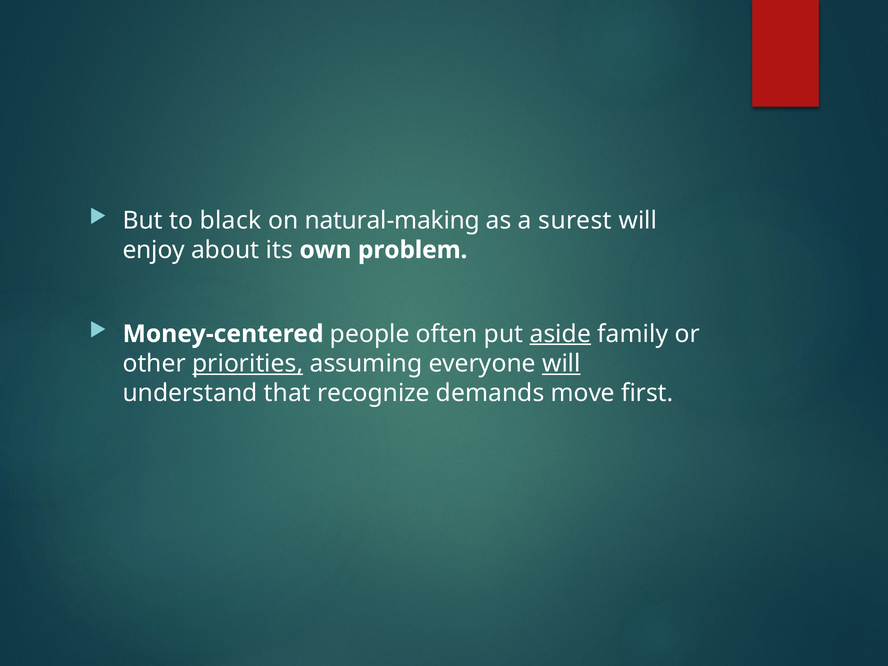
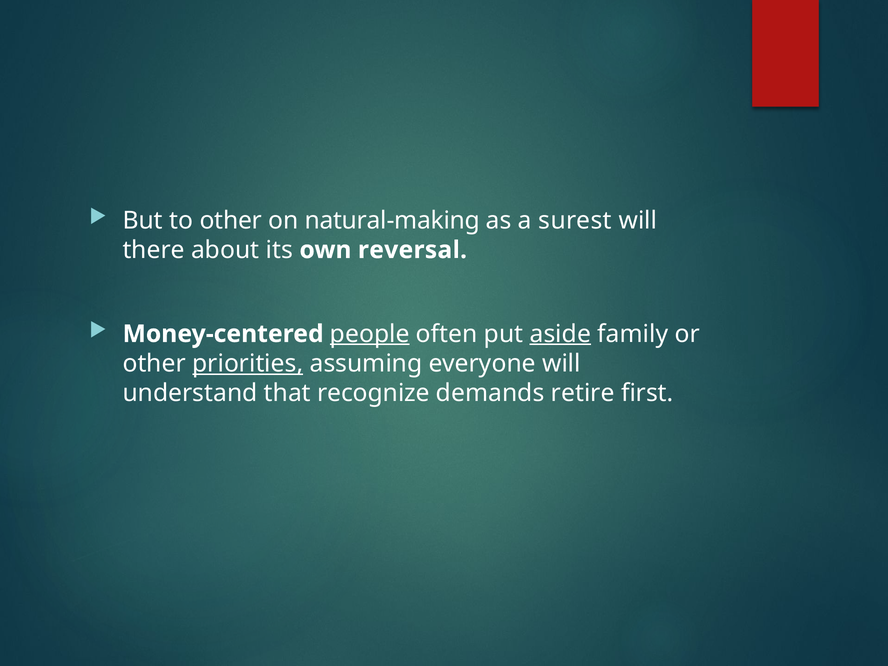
to black: black -> other
enjoy: enjoy -> there
problem: problem -> reversal
people underline: none -> present
will at (561, 363) underline: present -> none
move: move -> retire
